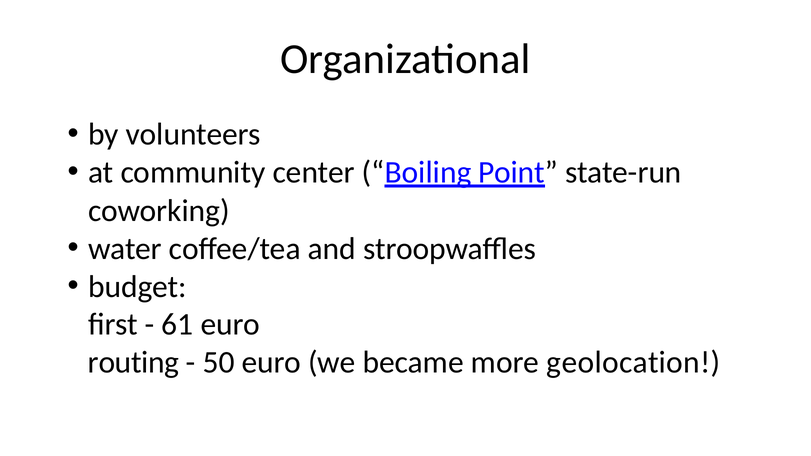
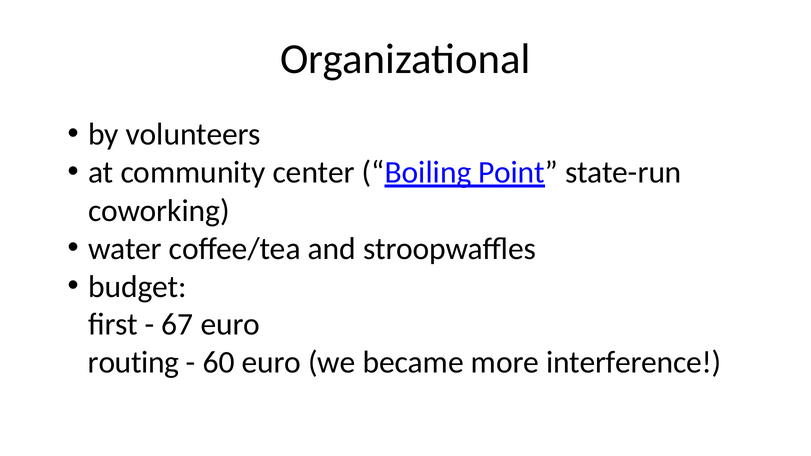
61: 61 -> 67
50: 50 -> 60
geolocation: geolocation -> interference
